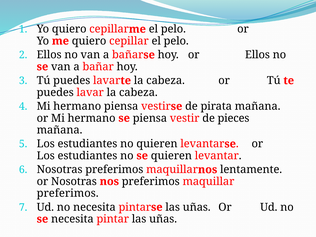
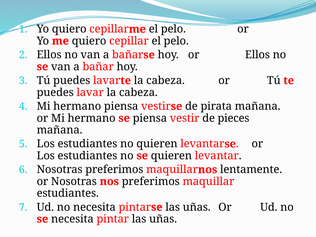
preferimos at (68, 193): preferimos -> estudiantes
